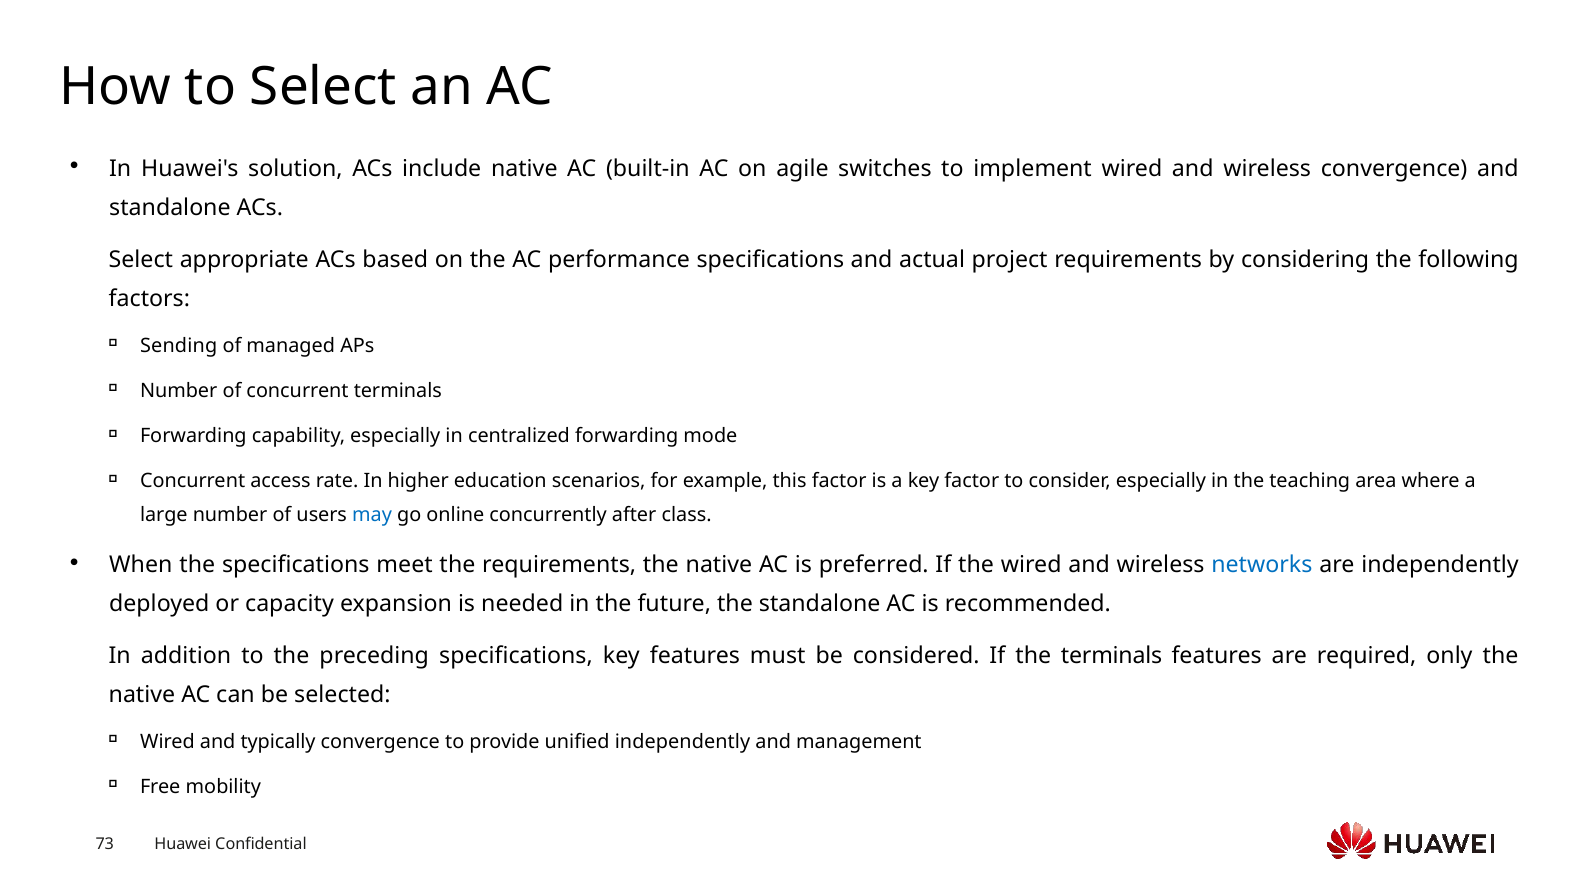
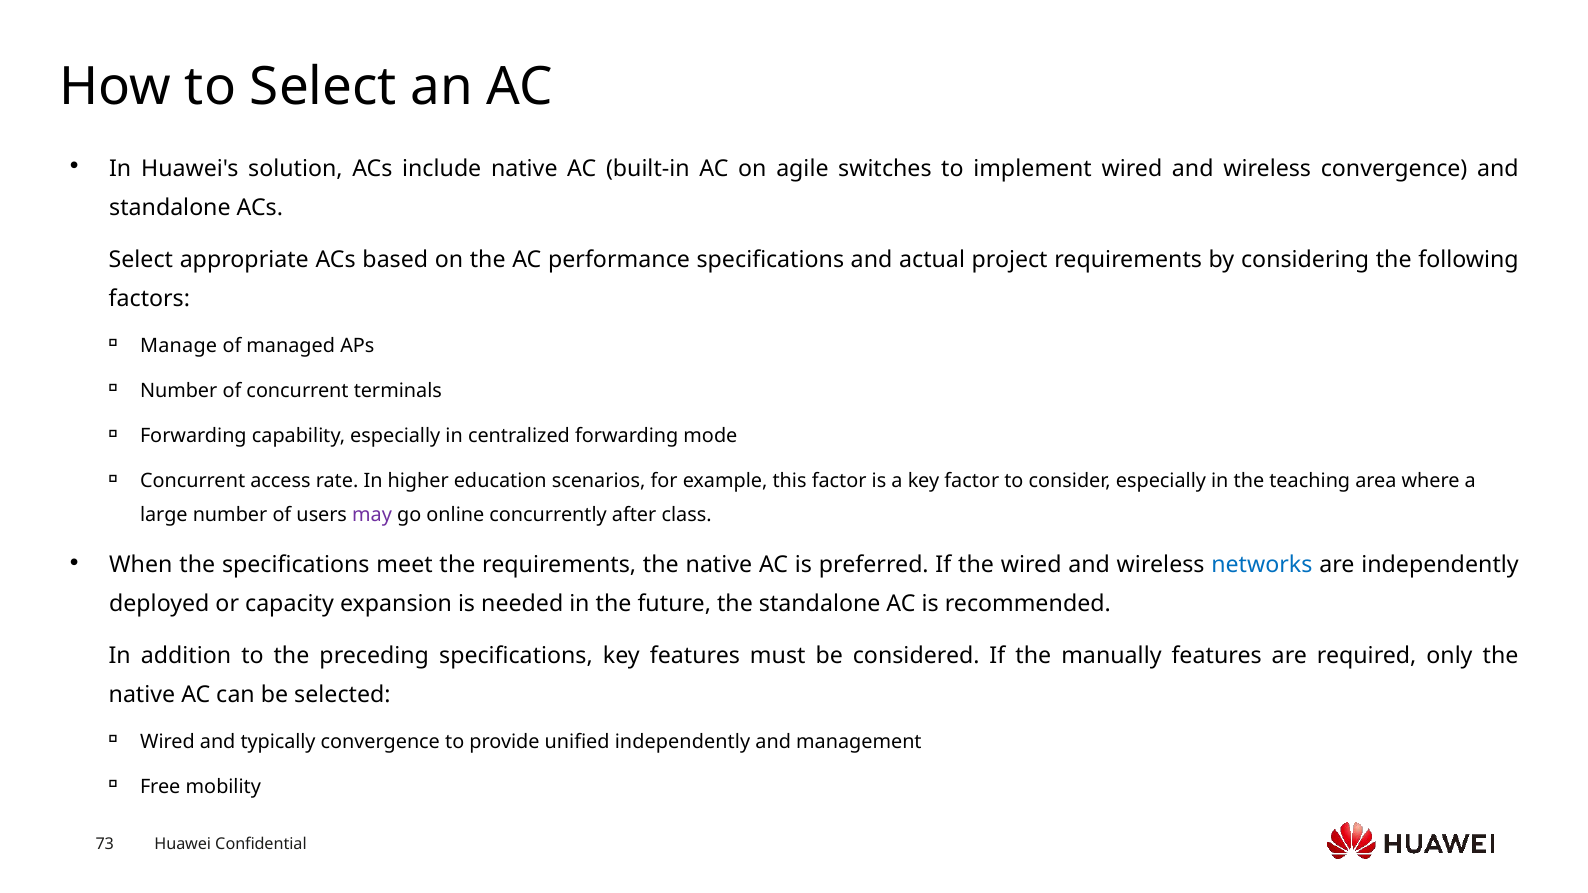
Sending: Sending -> Manage
may colour: blue -> purple
the terminals: terminals -> manually
